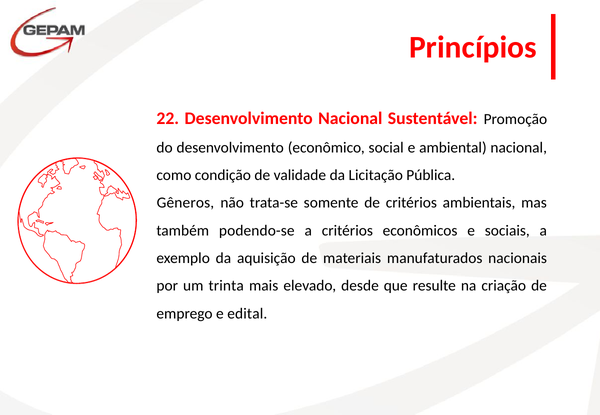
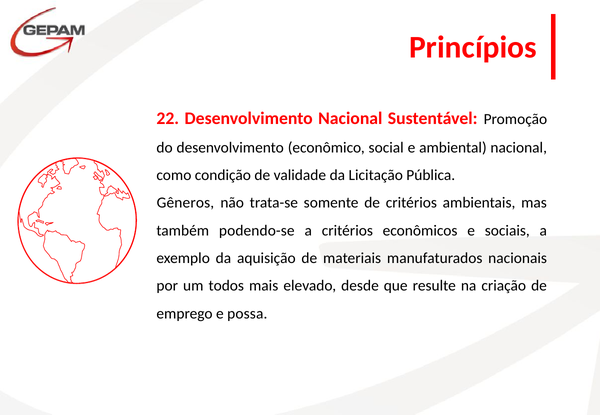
trinta: trinta -> todos
edital: edital -> possa
